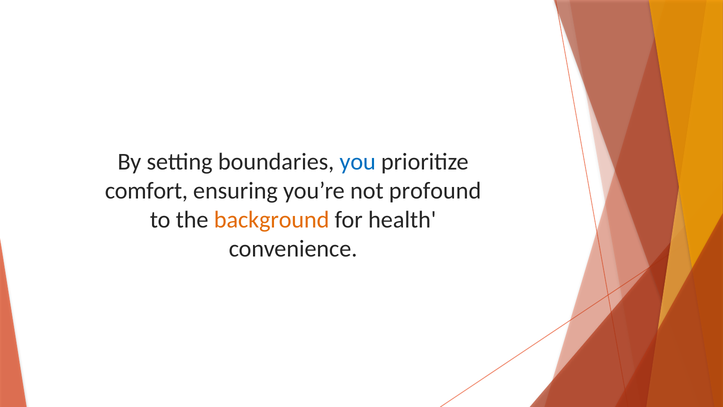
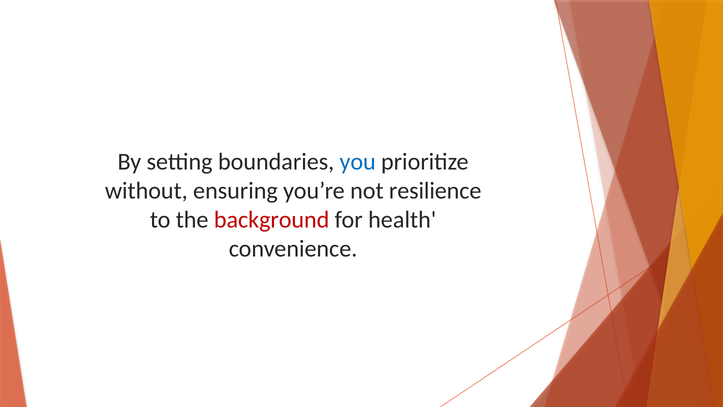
comfort: comfort -> without
profound: profound -> resilience
background colour: orange -> red
